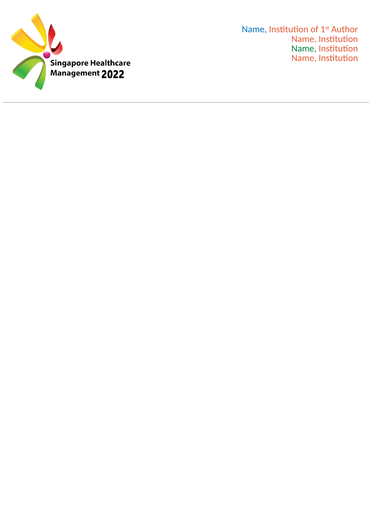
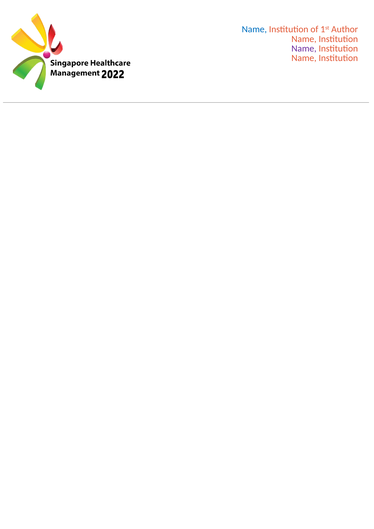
Name at (304, 49) colour: green -> purple
